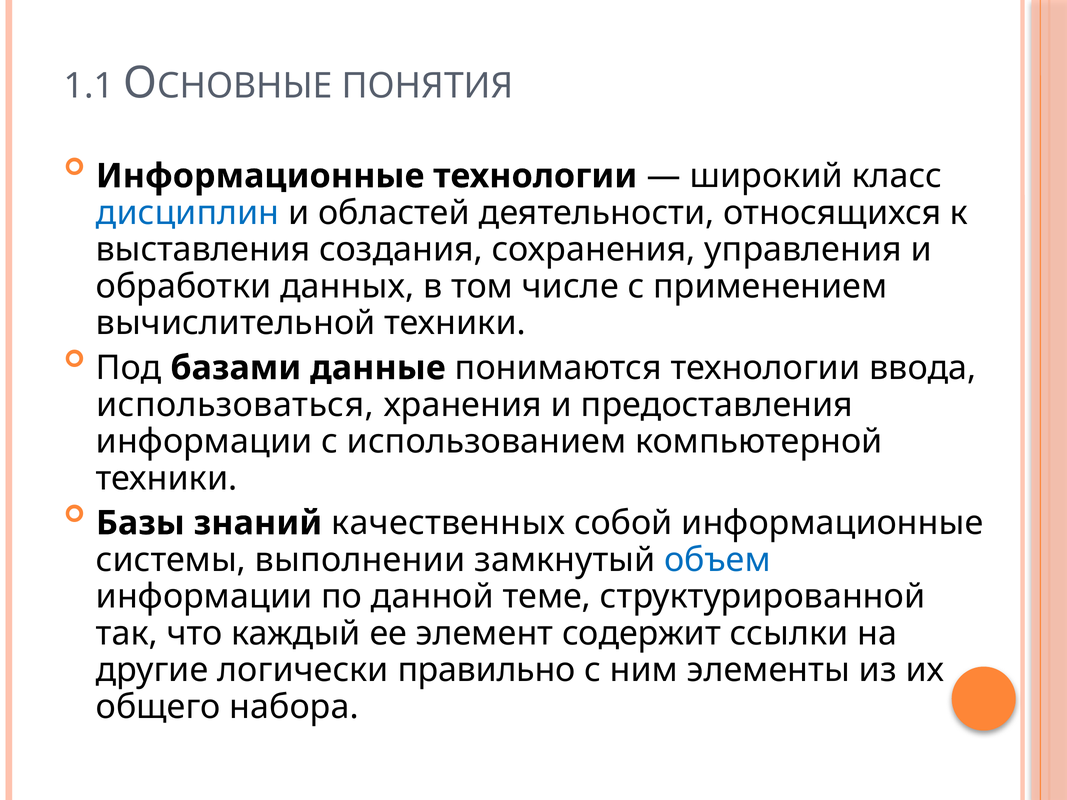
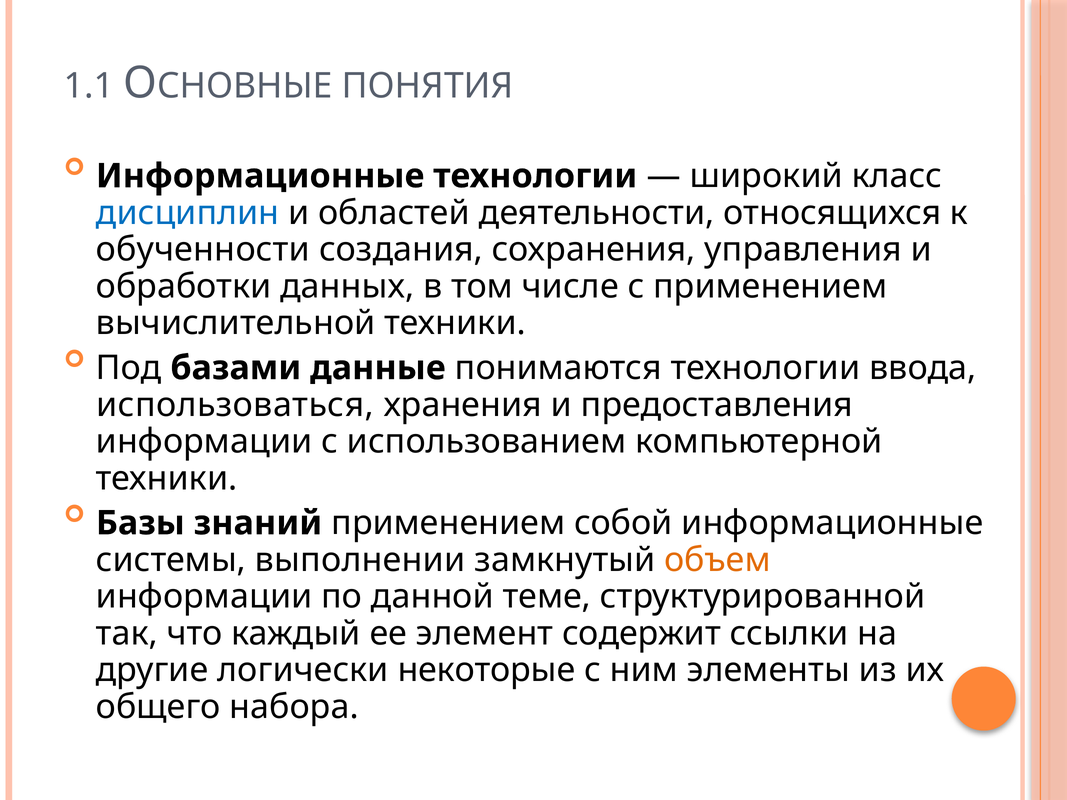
выставления: выставления -> обученности
знаний качественных: качественных -> применением
объем colour: blue -> orange
правильно: правильно -> некоторые
